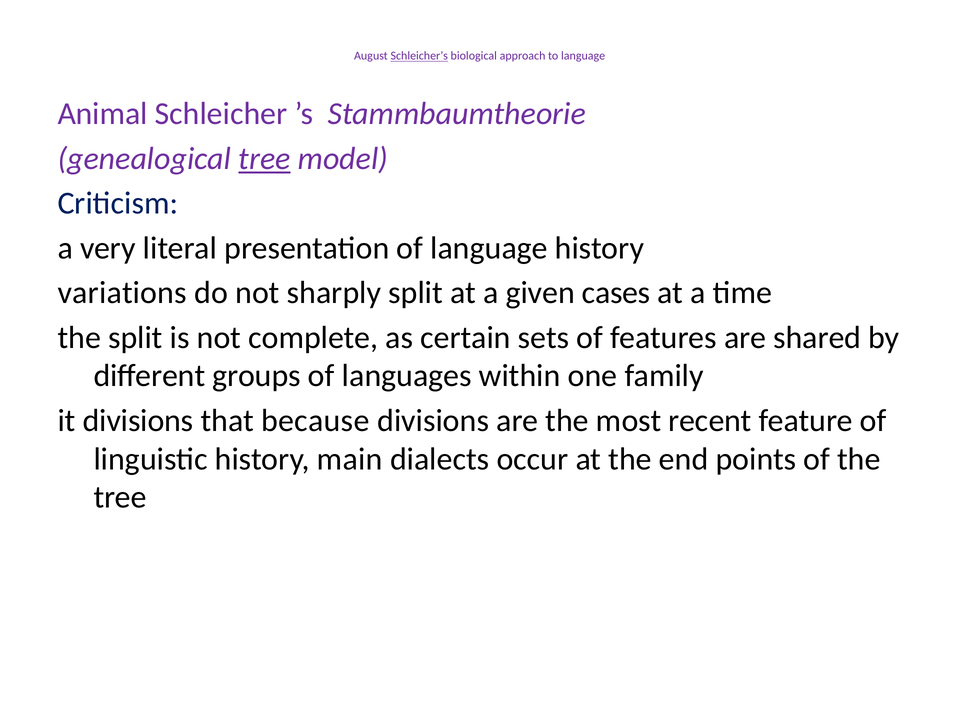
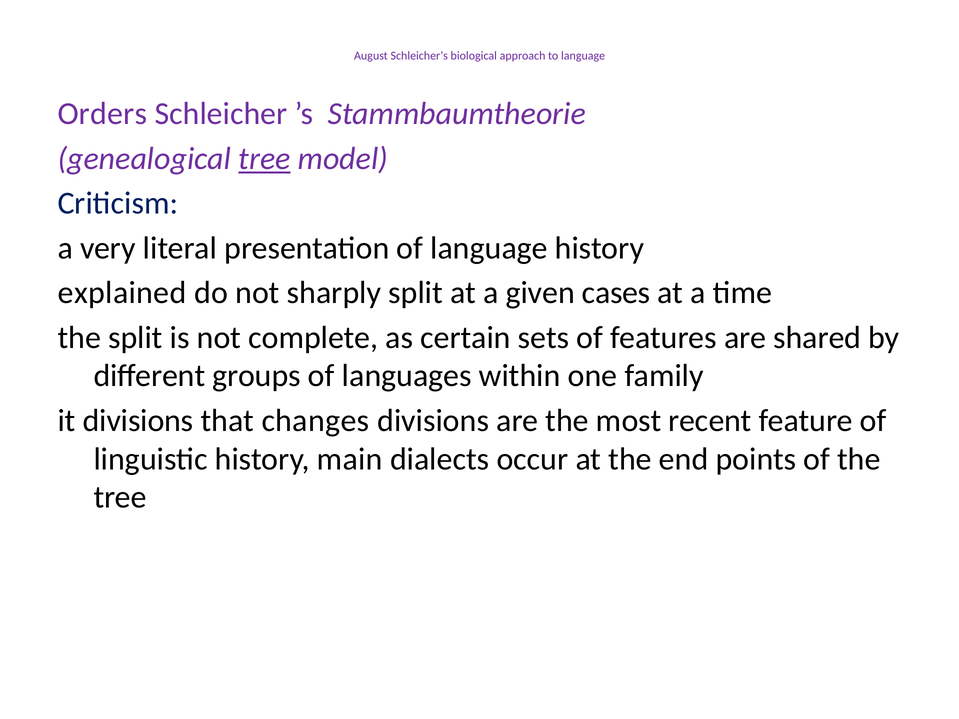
Schleicher’s underline: present -> none
Animal: Animal -> Orders
variations: variations -> explained
because: because -> changes
